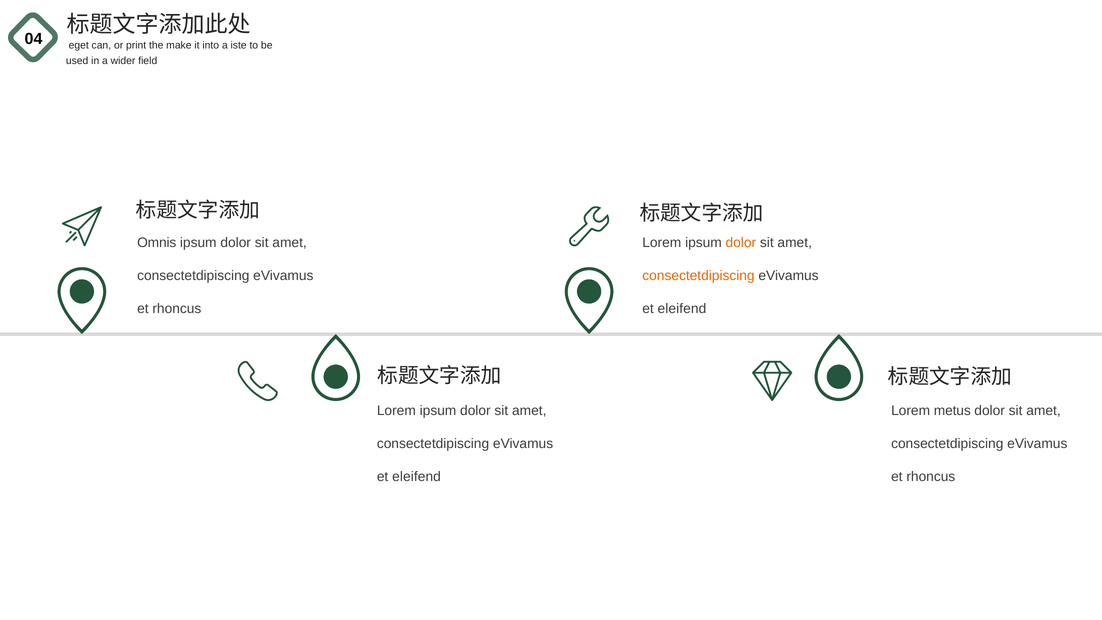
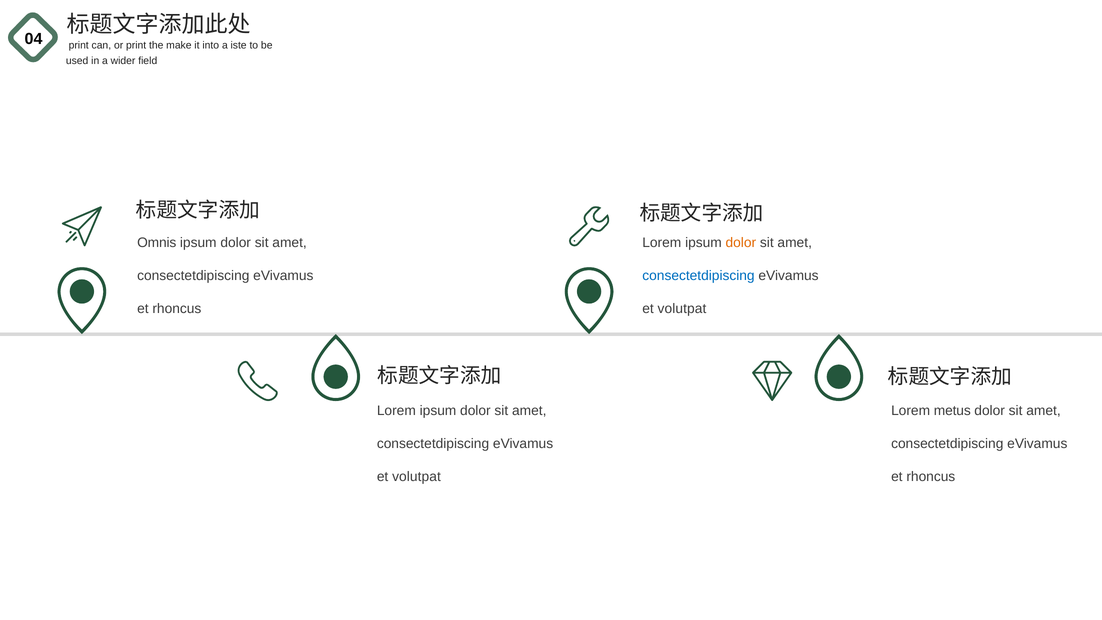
eget at (79, 45): eget -> print
consectetdipiscing at (699, 276) colour: orange -> blue
eleifend at (682, 309): eleifend -> volutpat
eleifend at (417, 477): eleifend -> volutpat
